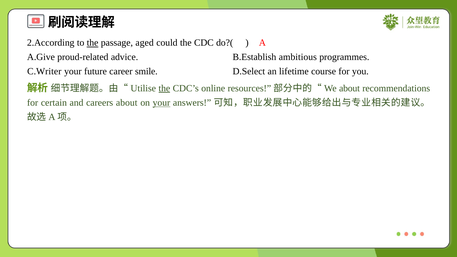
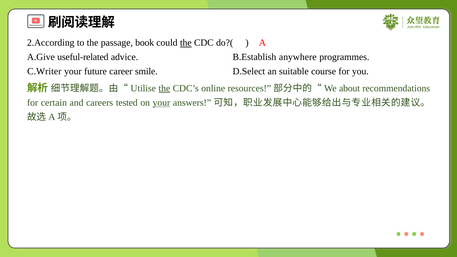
the at (93, 43) underline: present -> none
aged: aged -> book
the at (186, 43) underline: none -> present
proud-related: proud-related -> useful-related
ambitious: ambitious -> anywhere
lifetime: lifetime -> suitable
careers about: about -> tested
